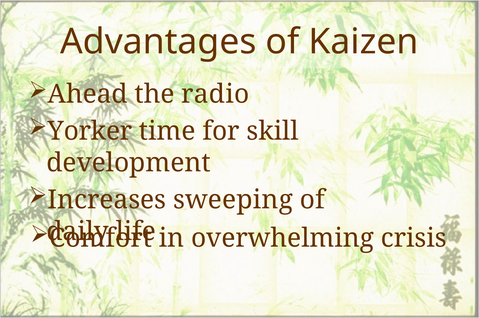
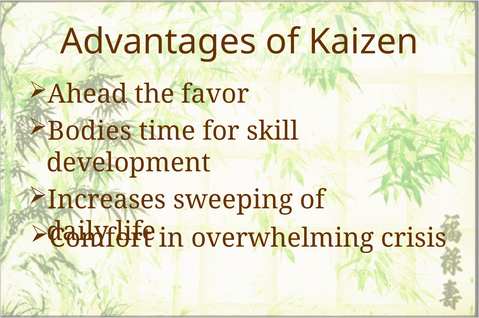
radio: radio -> favor
Yorker: Yorker -> Bodies
